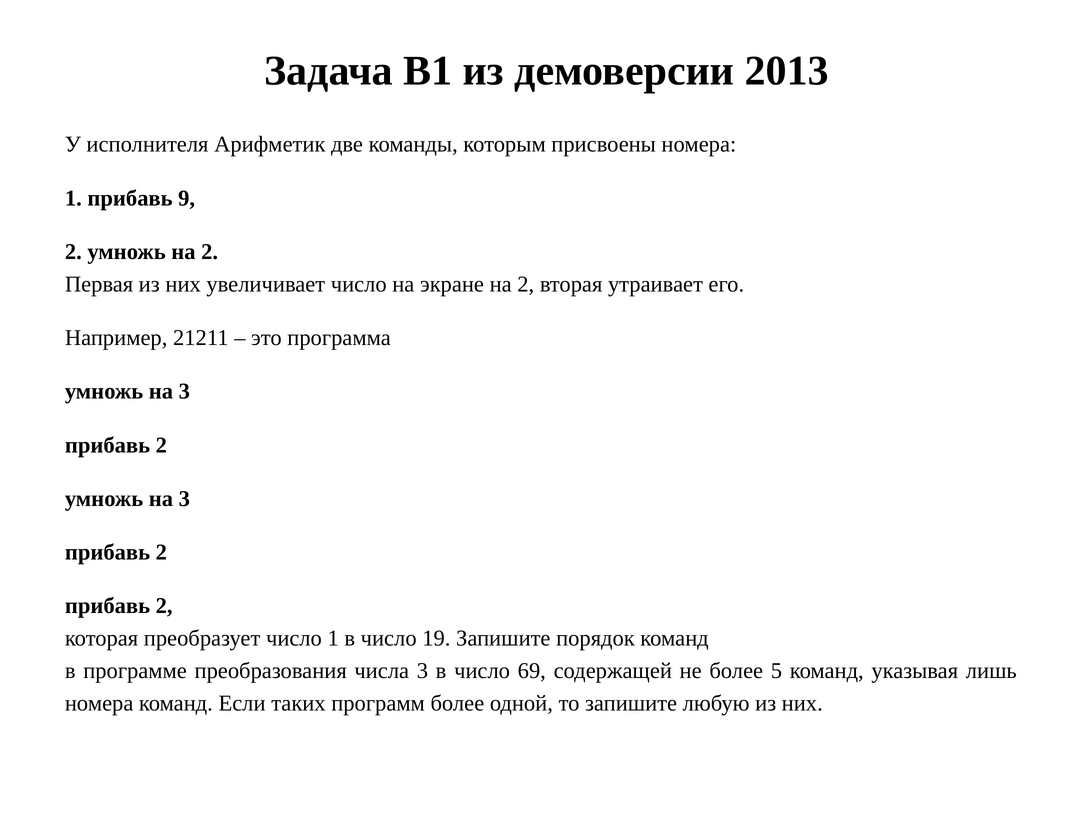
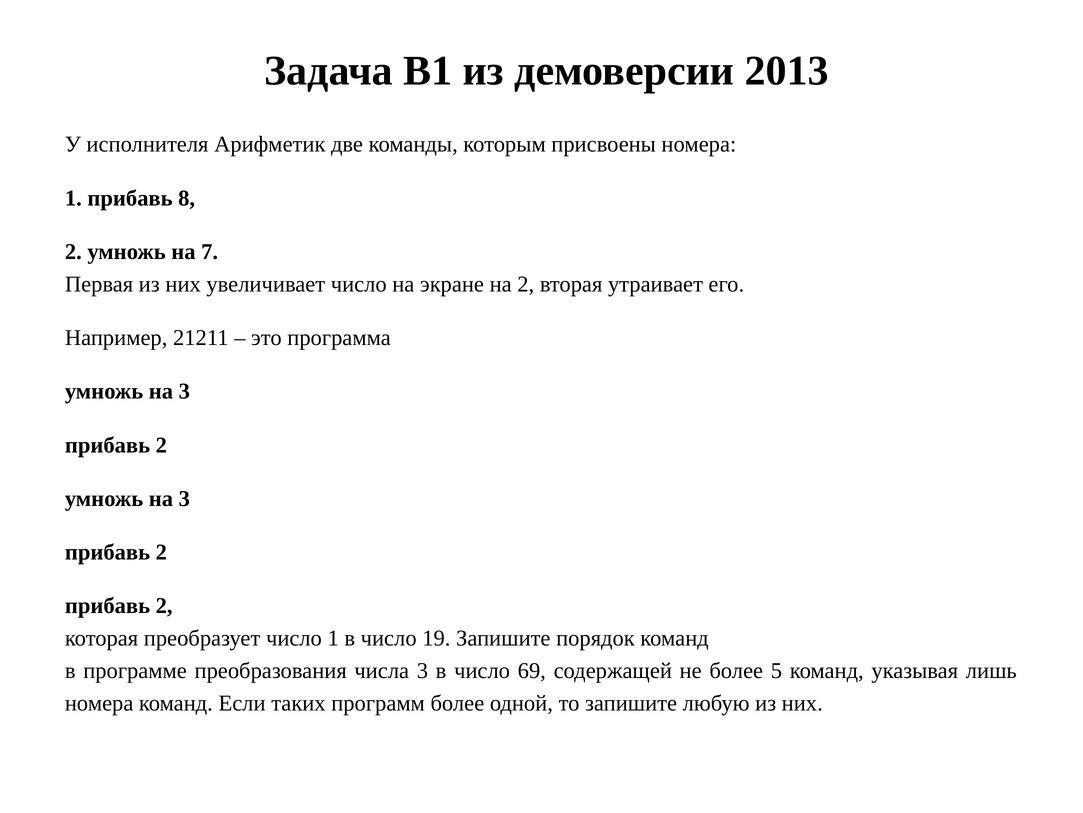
9: 9 -> 8
умножь на 2: 2 -> 7
